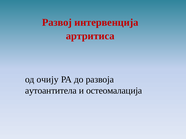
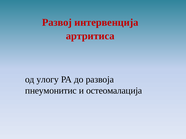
очију: очију -> улогу
аутоантитела: аутоантитела -> пнеумонитис
